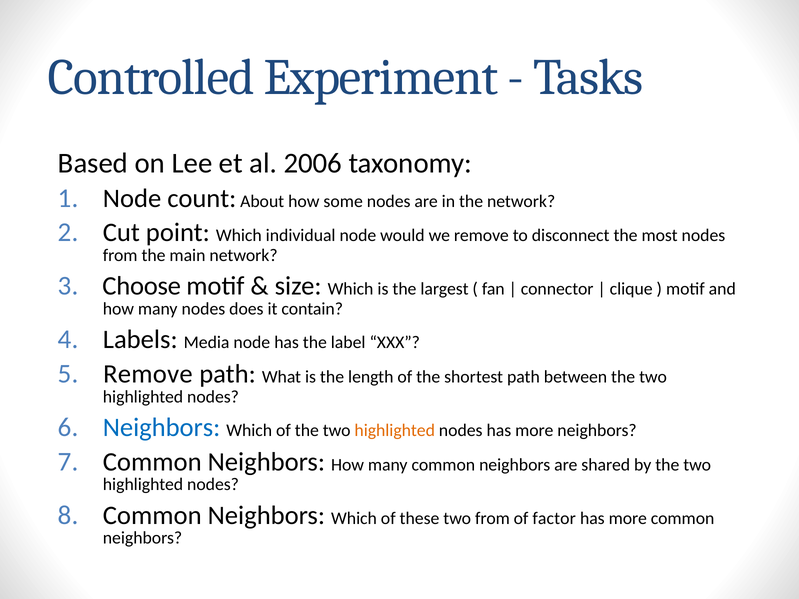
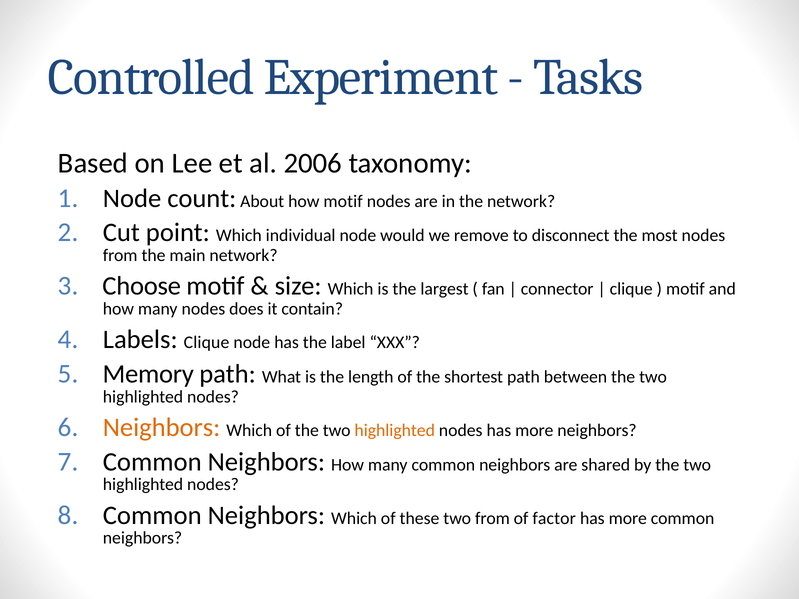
how some: some -> motif
Labels Media: Media -> Clique
Remove at (148, 374): Remove -> Memory
Neighbors at (162, 428) colour: blue -> orange
